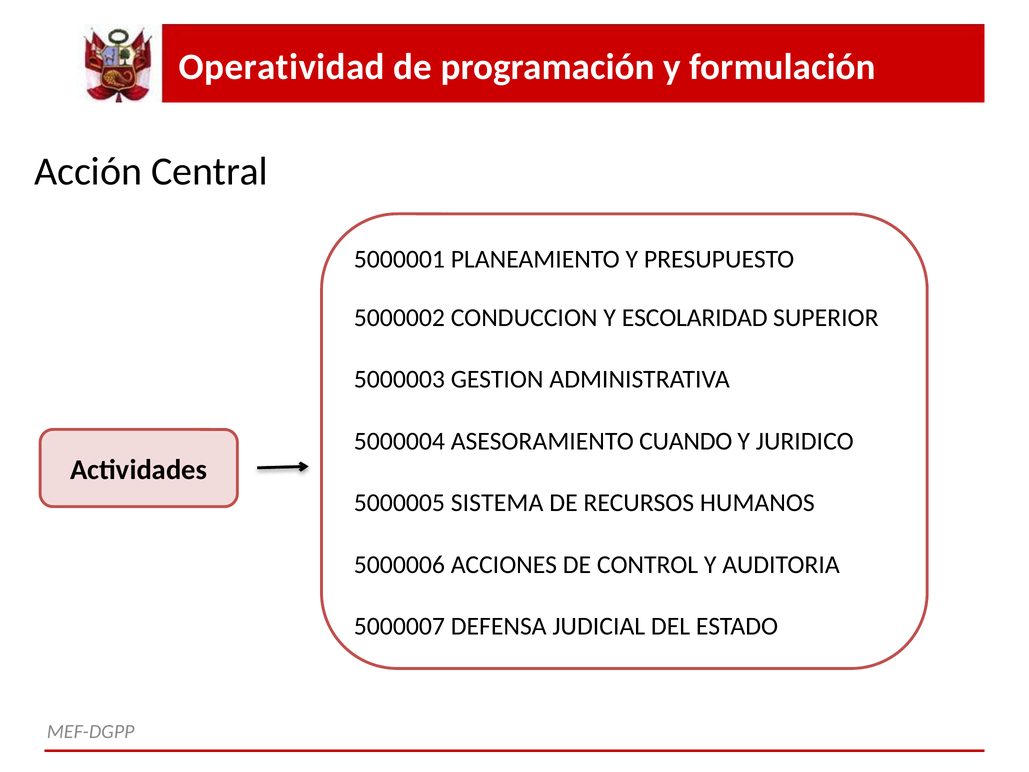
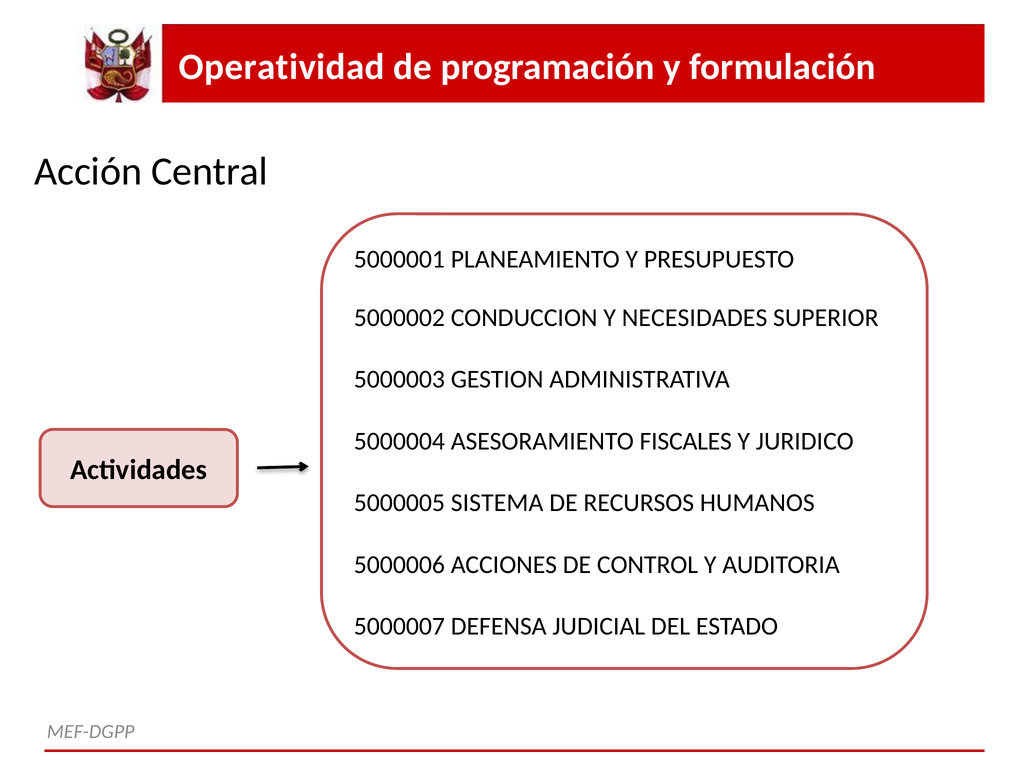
ESCOLARIDAD: ESCOLARIDAD -> NECESIDADES
CUANDO: CUANDO -> FISCALES
